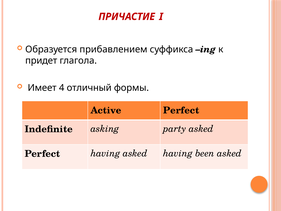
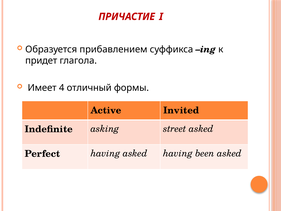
Active Perfect: Perfect -> Invited
party: party -> street
